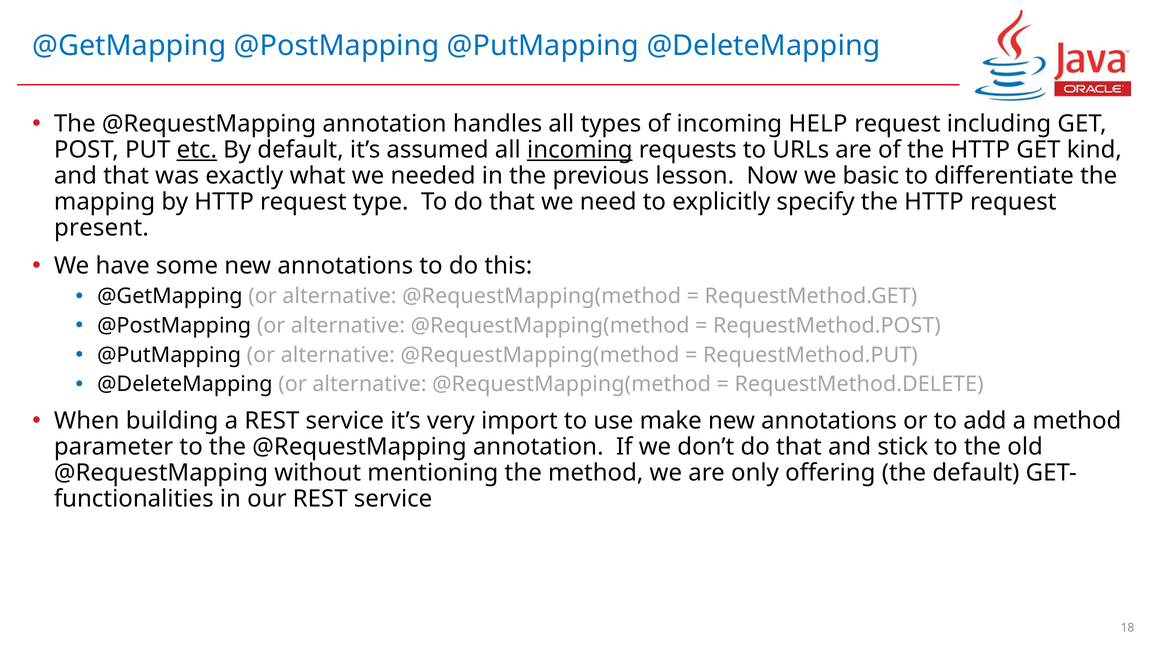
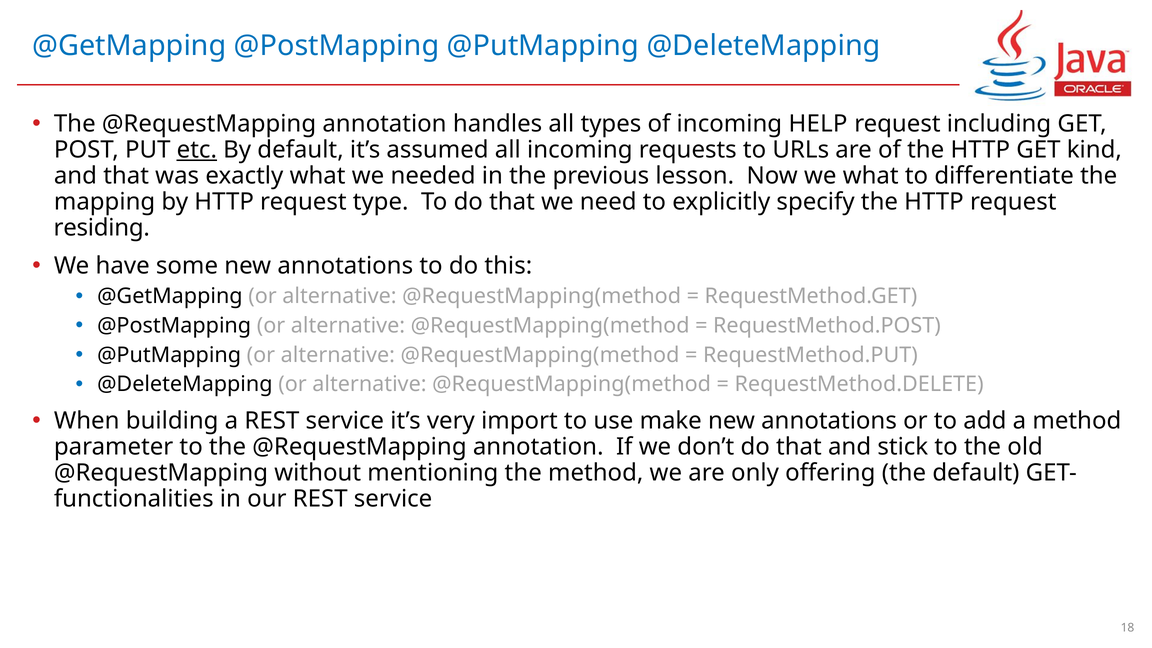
incoming at (580, 150) underline: present -> none
we basic: basic -> what
present: present -> residing
